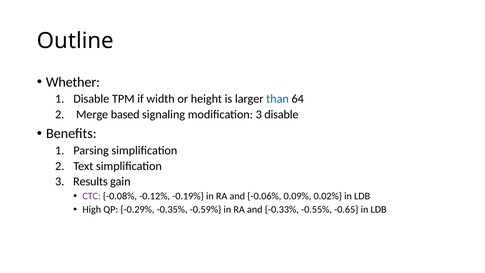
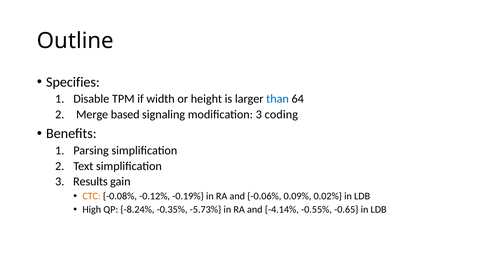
Whether: Whether -> Specifies
3 disable: disable -> coding
CTC colour: purple -> orange
-0.29%: -0.29% -> -8.24%
-0.59%: -0.59% -> -5.73%
-0.33%: -0.33% -> -4.14%
